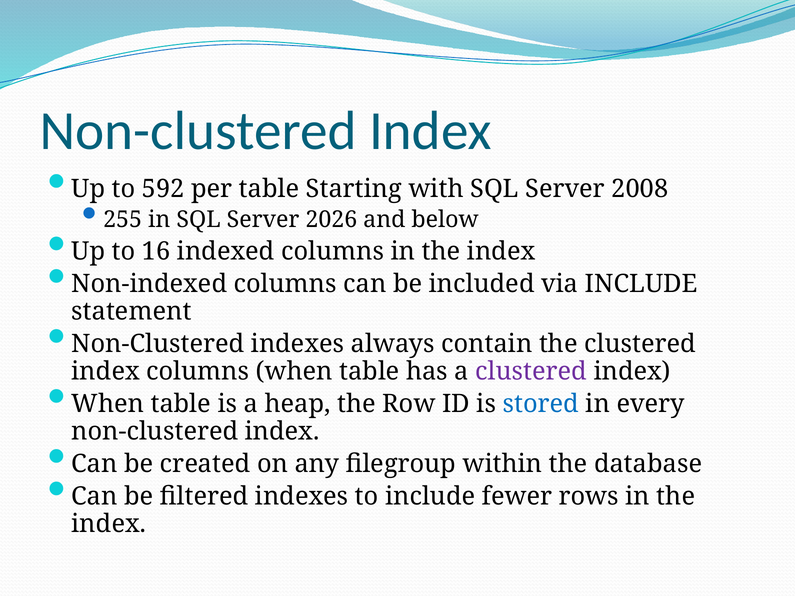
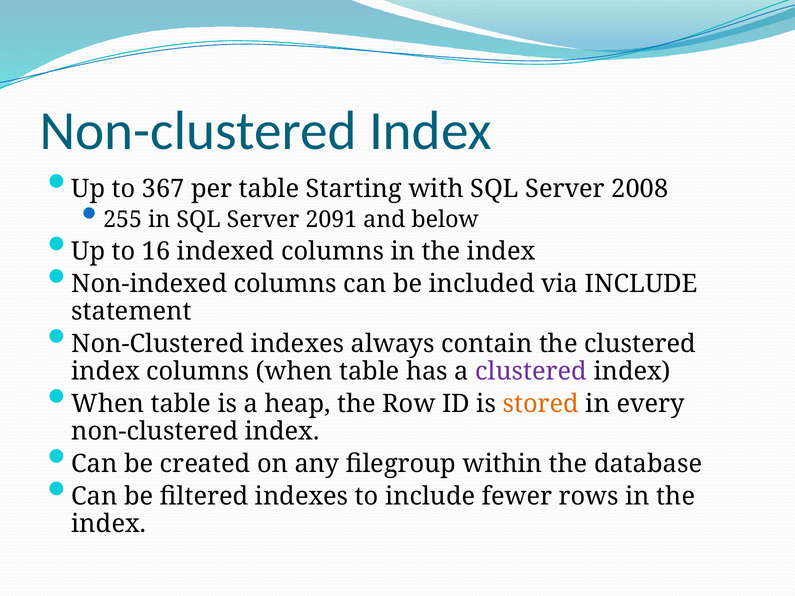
592: 592 -> 367
2026: 2026 -> 2091
stored colour: blue -> orange
